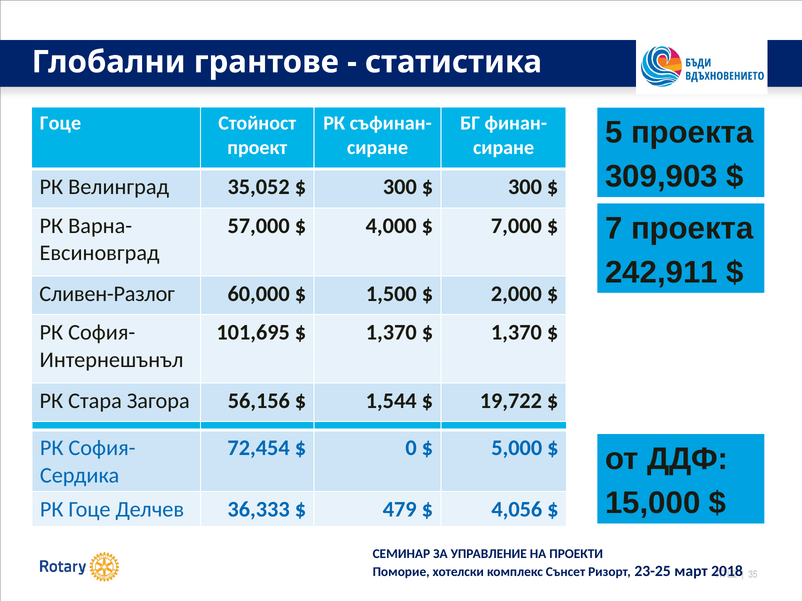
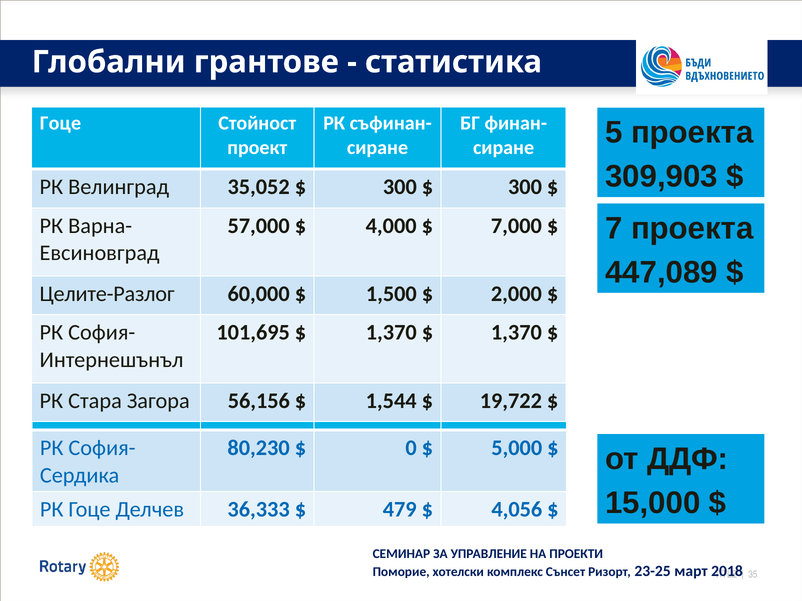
242,911: 242,911 -> 447,089
Сливен-Разлог: Сливен-Разлог -> Целите-Разлог
72,454: 72,454 -> 80,230
